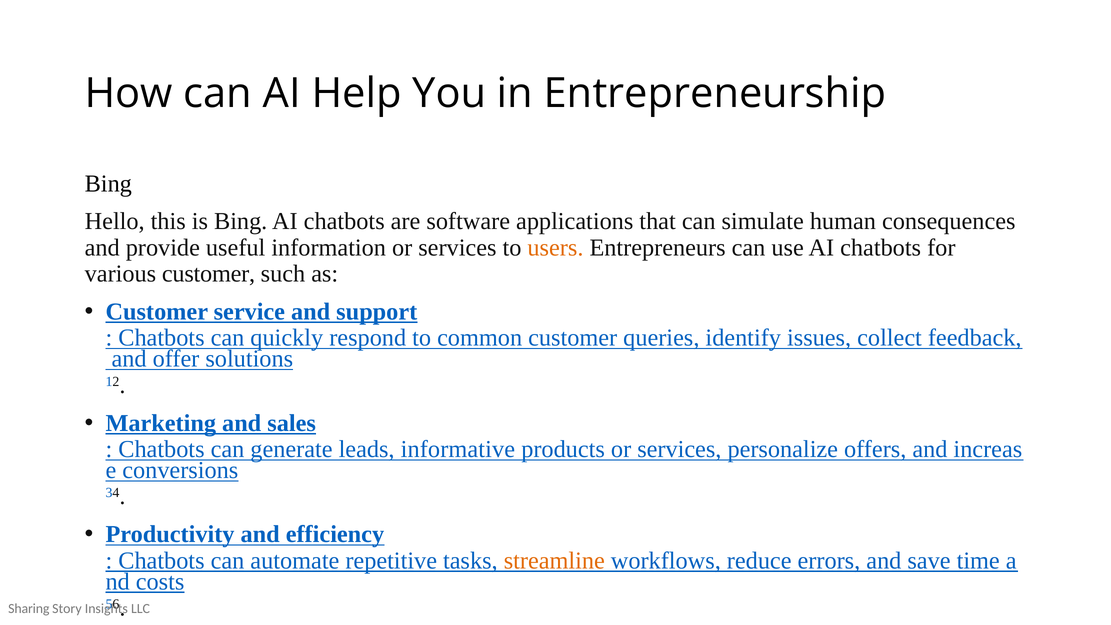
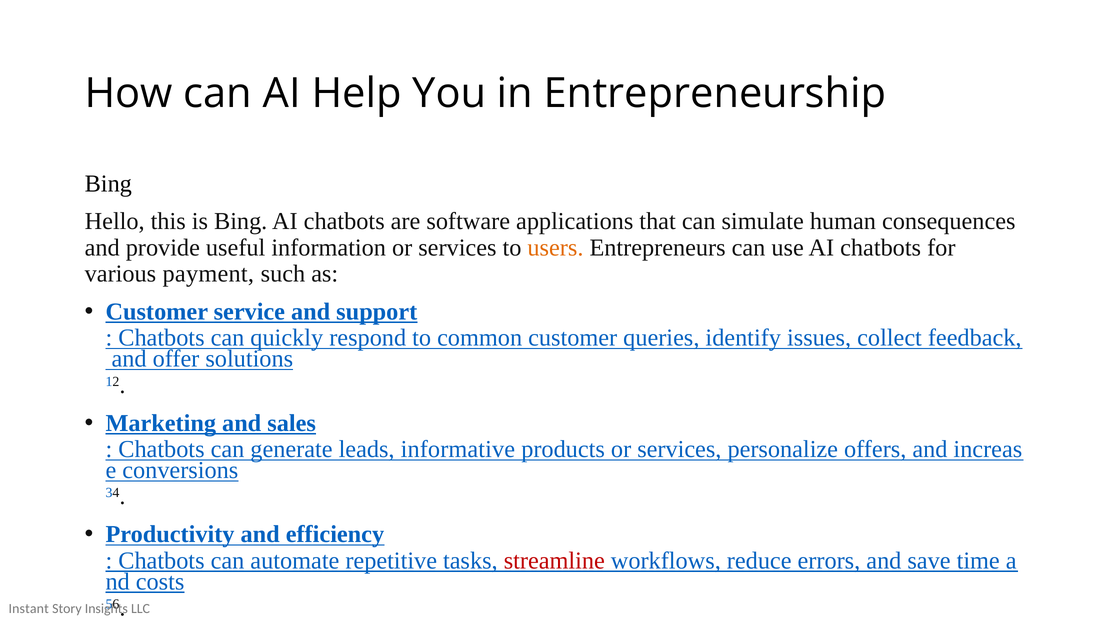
various customer: customer -> payment
streamline colour: orange -> red
Sharing: Sharing -> Instant
